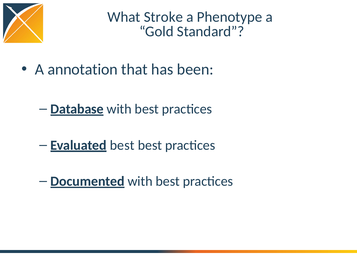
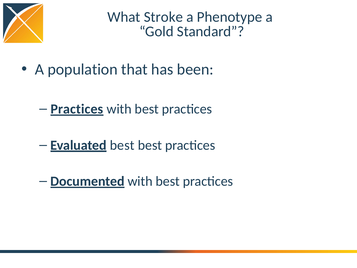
annotation: annotation -> population
Database at (77, 109): Database -> Practices
